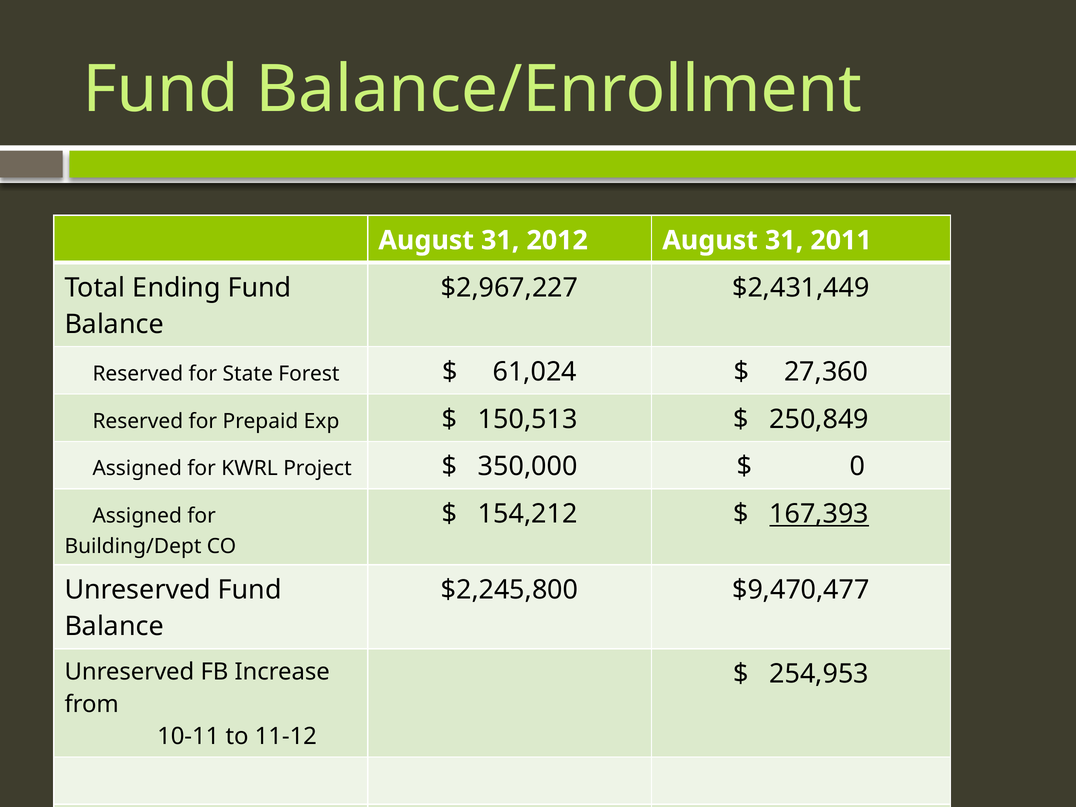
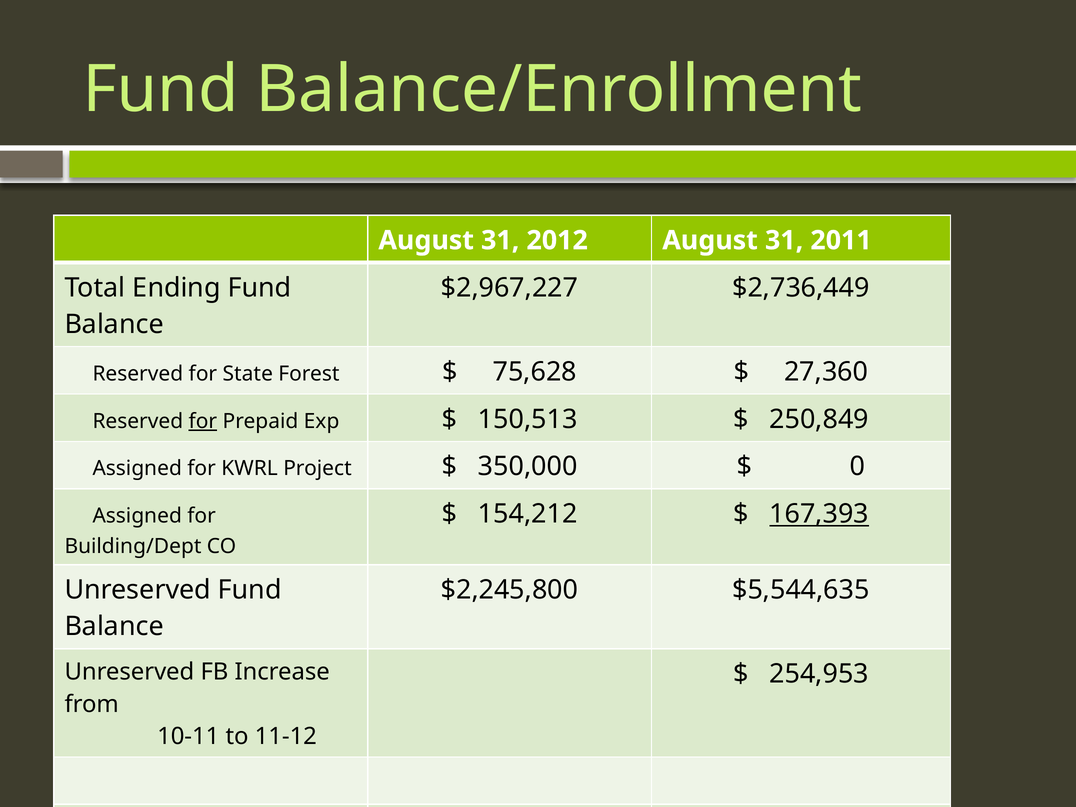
$2,431,449: $2,431,449 -> $2,736,449
61,024: 61,024 -> 75,628
for at (203, 421) underline: none -> present
$9,470,477: $9,470,477 -> $5,544,635
